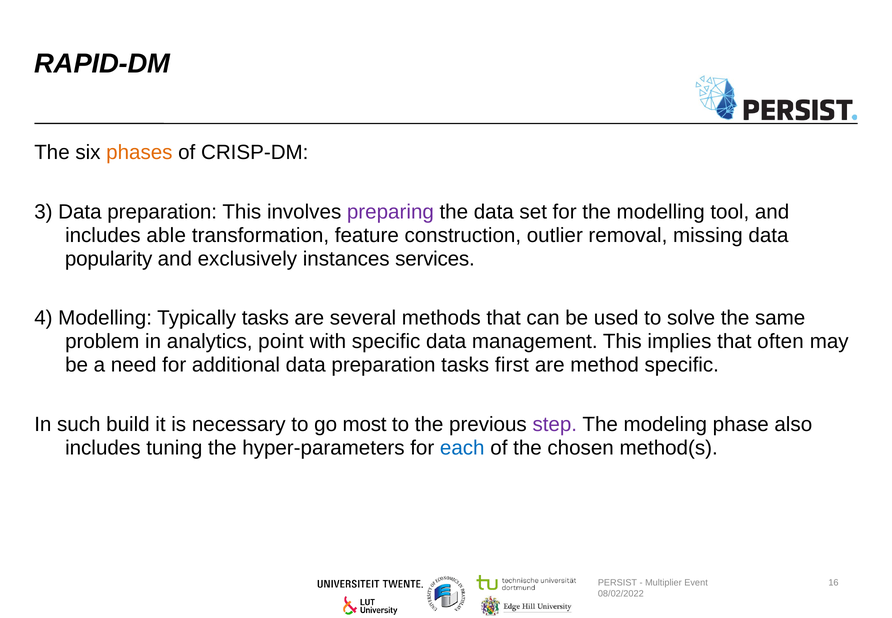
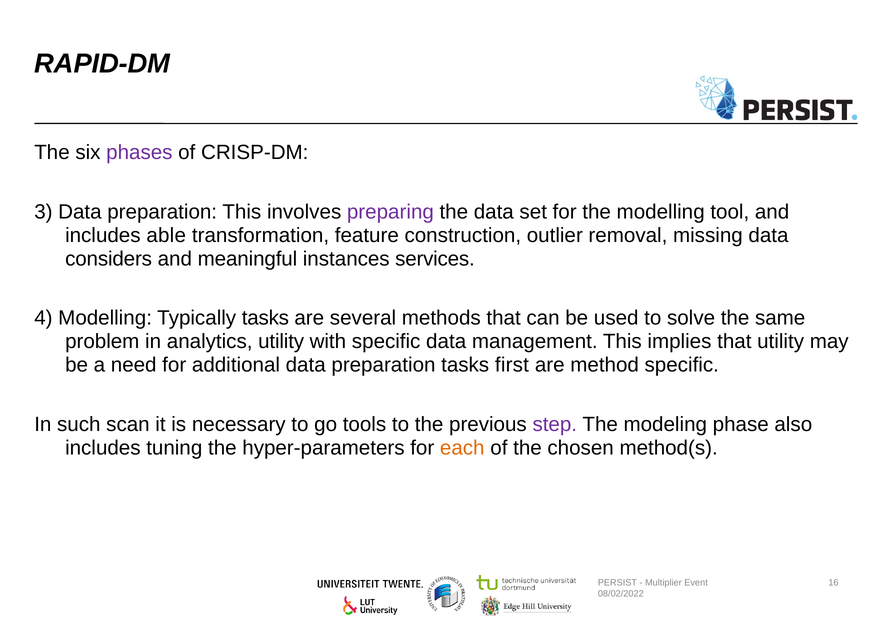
phases colour: orange -> purple
popularity: popularity -> considers
exclusively: exclusively -> meaningful
analytics point: point -> utility
that often: often -> utility
build: build -> scan
most: most -> tools
each colour: blue -> orange
